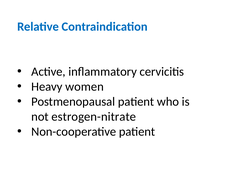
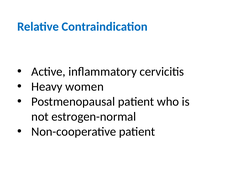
estrogen-nitrate: estrogen-nitrate -> estrogen-normal
